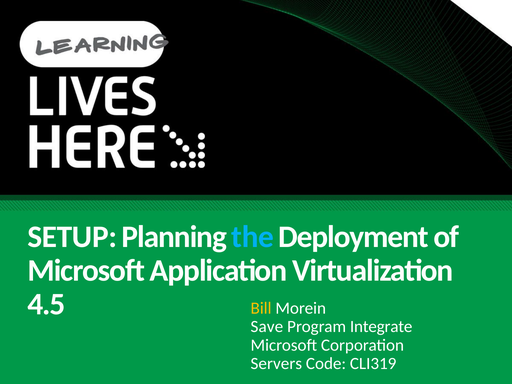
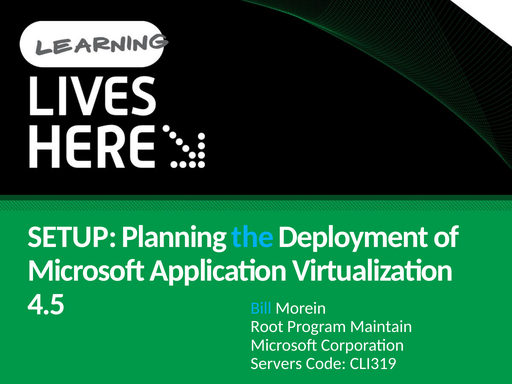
Bill colour: yellow -> light blue
Save: Save -> Root
Integrate: Integrate -> Maintain
